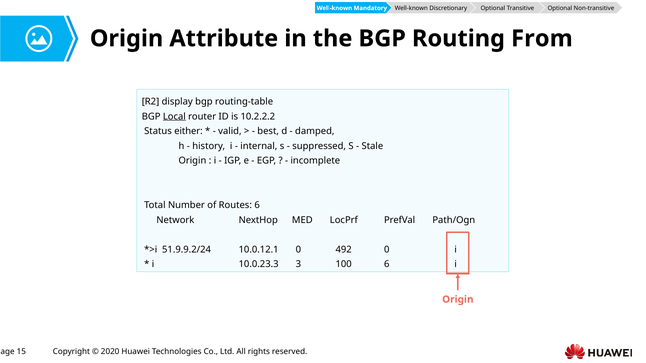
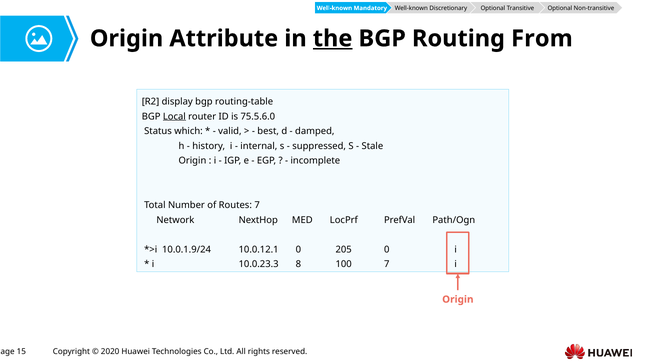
the underline: none -> present
10.2.2.2: 10.2.2.2 -> 75.5.6.0
either: either -> which
Routes 6: 6 -> 7
51.9.9.2/24: 51.9.9.2/24 -> 10.0.1.9/24
492: 492 -> 205
3: 3 -> 8
100 6: 6 -> 7
